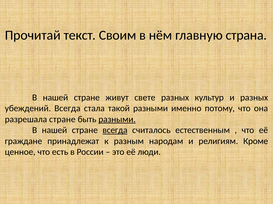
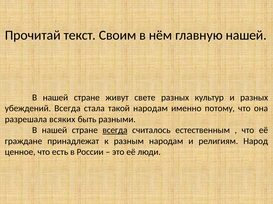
главную страна: страна -> нашей
такой разными: разными -> народам
разрешала стране: стране -> всяких
разными at (117, 120) underline: present -> none
Кроме: Кроме -> Народ
